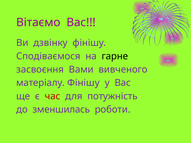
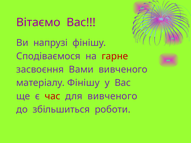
дзвінку: дзвінку -> напрузі
гарне colour: black -> red
для потужність: потужність -> вивченого
зменшилась: зменшилась -> збільшиться
